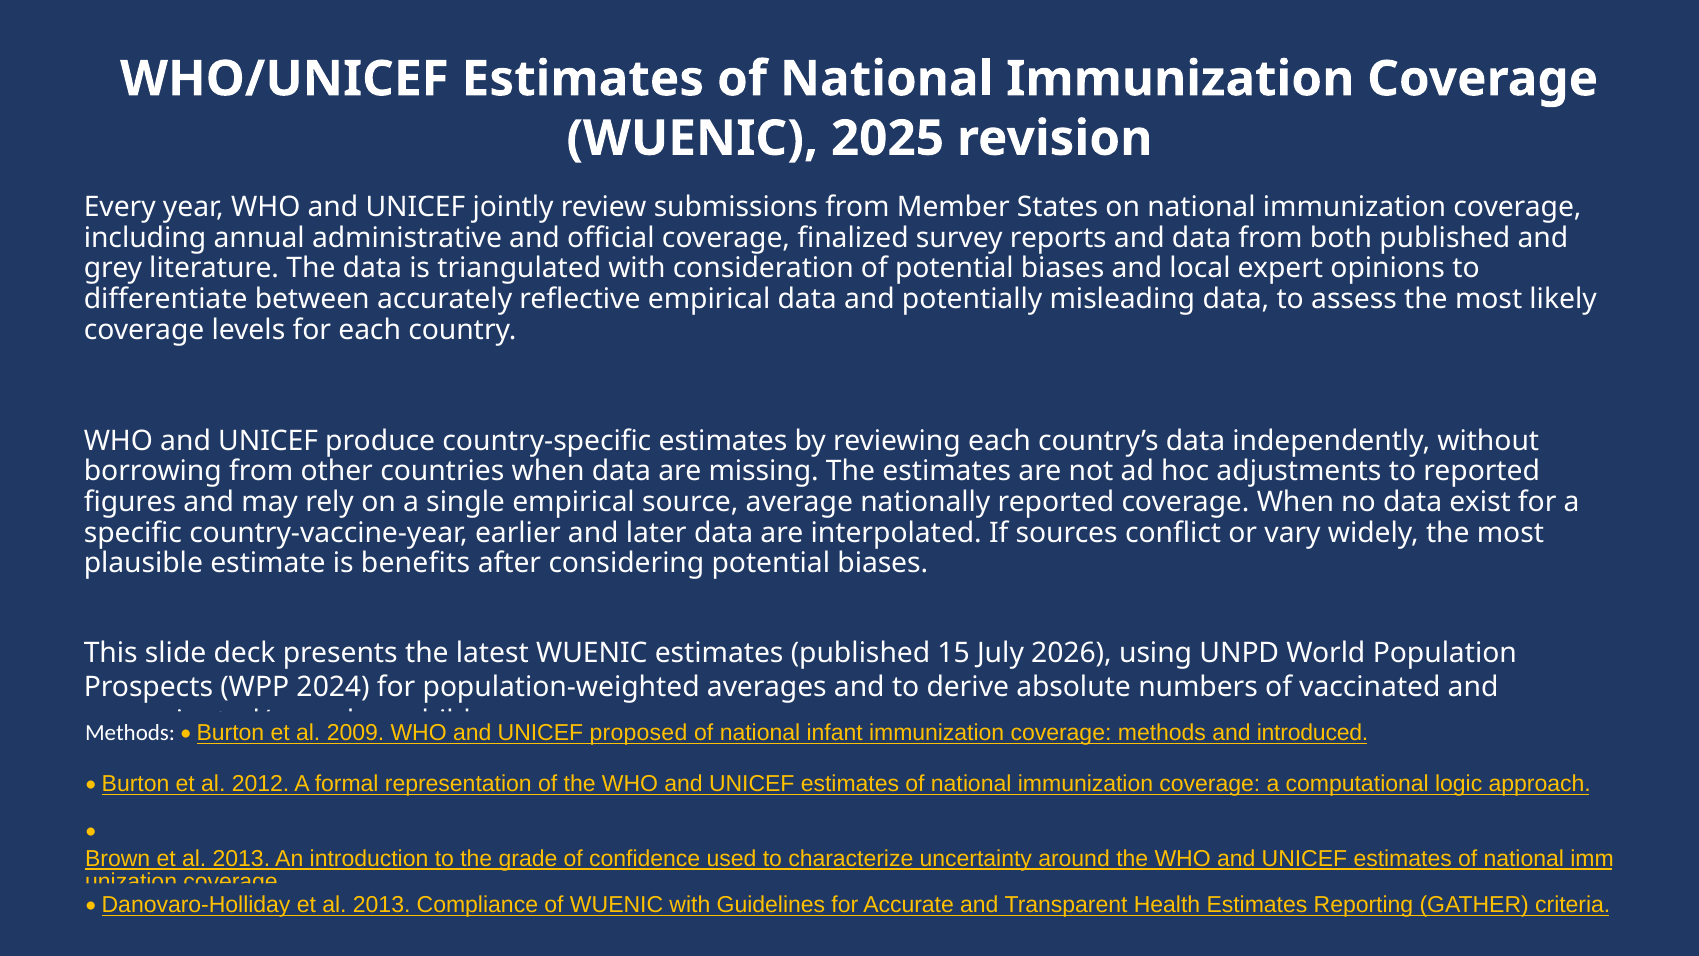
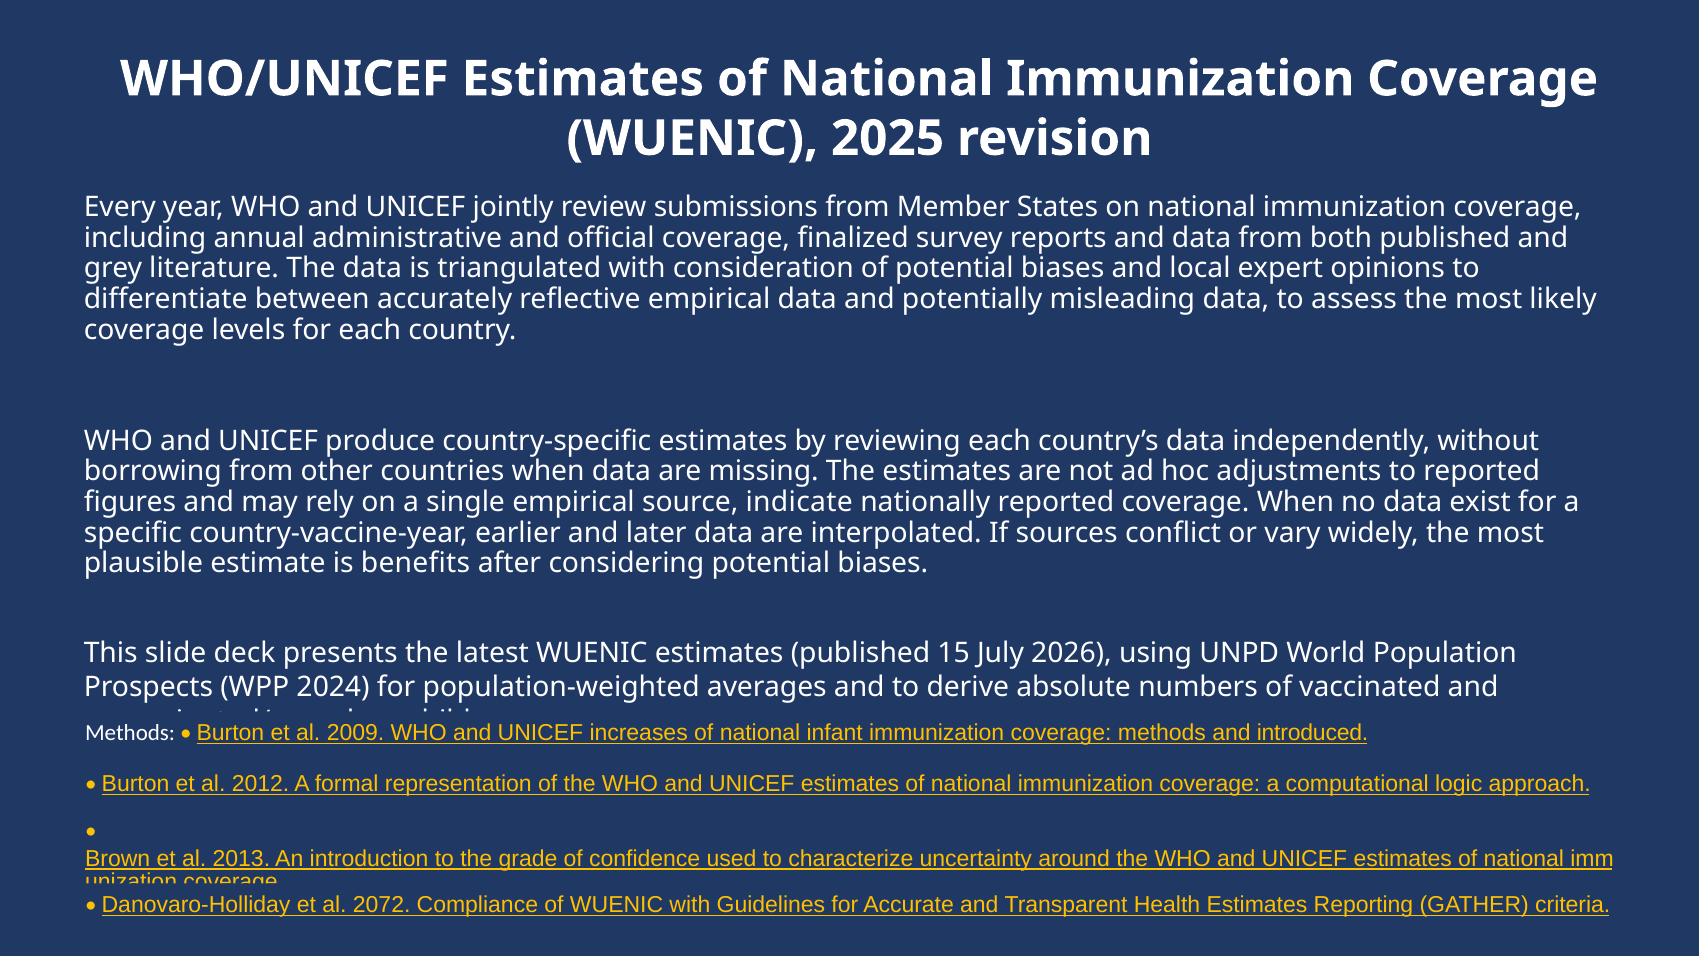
average: average -> indicate
proposed: proposed -> increases
Danovaro-Holliday et al 2013: 2013 -> 2072
